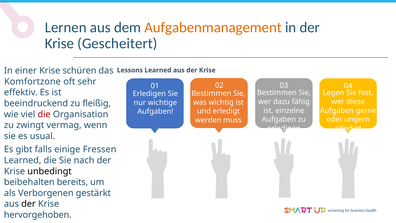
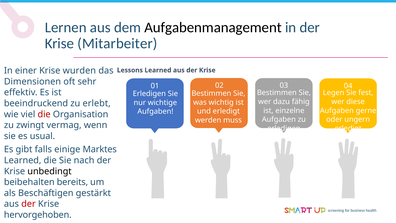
Aufgabenmanagement colour: orange -> black
Gescheitert: Gescheitert -> Mitarbeiter
schüren: schüren -> wurden
Komfortzone: Komfortzone -> Dimensionen
fleißig: fleißig -> erlebt
Fressen: Fressen -> Marktes
Verborgenen: Verborgenen -> Beschäftigen
der at (29, 204) colour: black -> red
